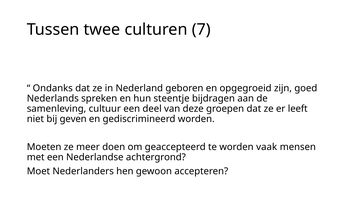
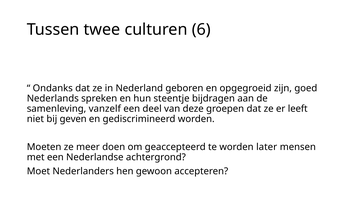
7: 7 -> 6
cultuur: cultuur -> vanzelf
vaak: vaak -> later
